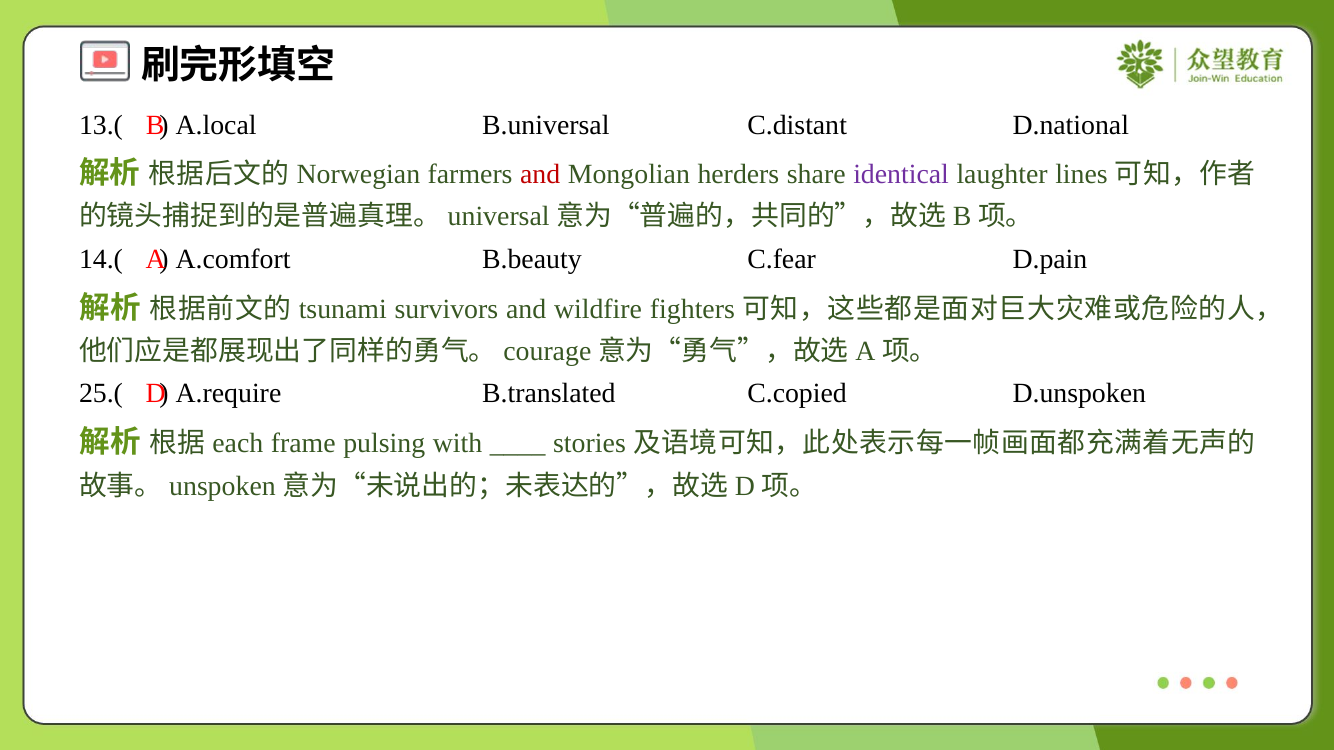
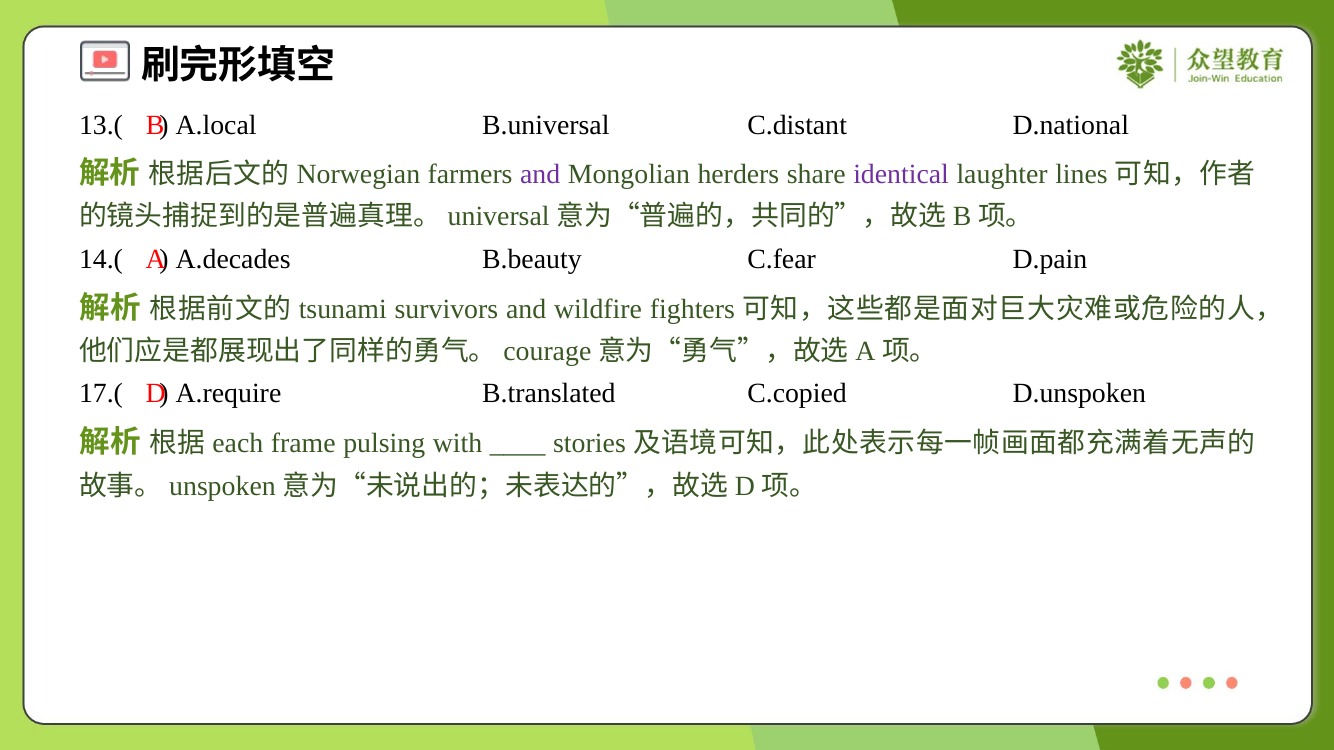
and at (540, 174) colour: red -> purple
A.comfort: A.comfort -> A.decades
25.(: 25.( -> 17.(
